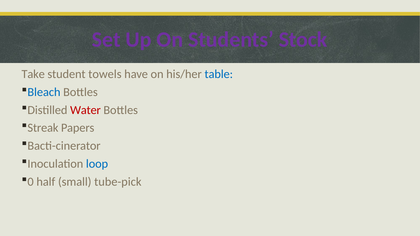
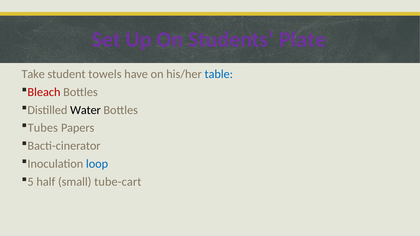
Stock: Stock -> Plate
Bleach colour: blue -> red
Water colour: red -> black
Streak: Streak -> Tubes
0: 0 -> 5
tube-pick: tube-pick -> tube-cart
